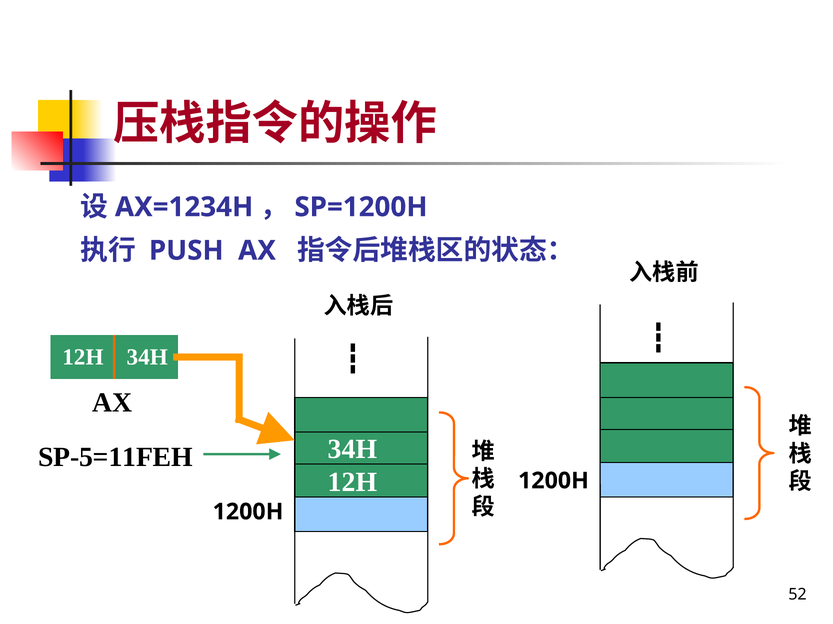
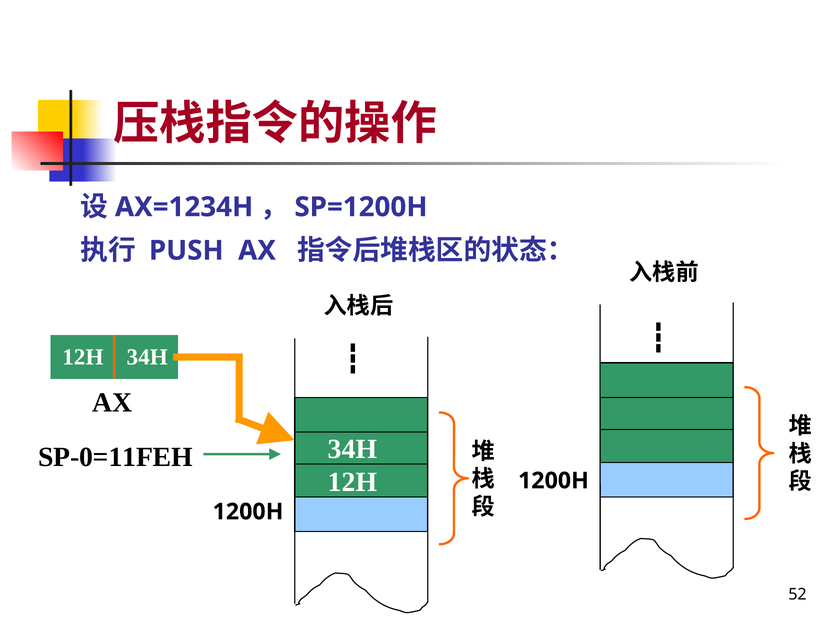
SP-5=11FEH: SP-5=11FEH -> SP-0=11FEH
